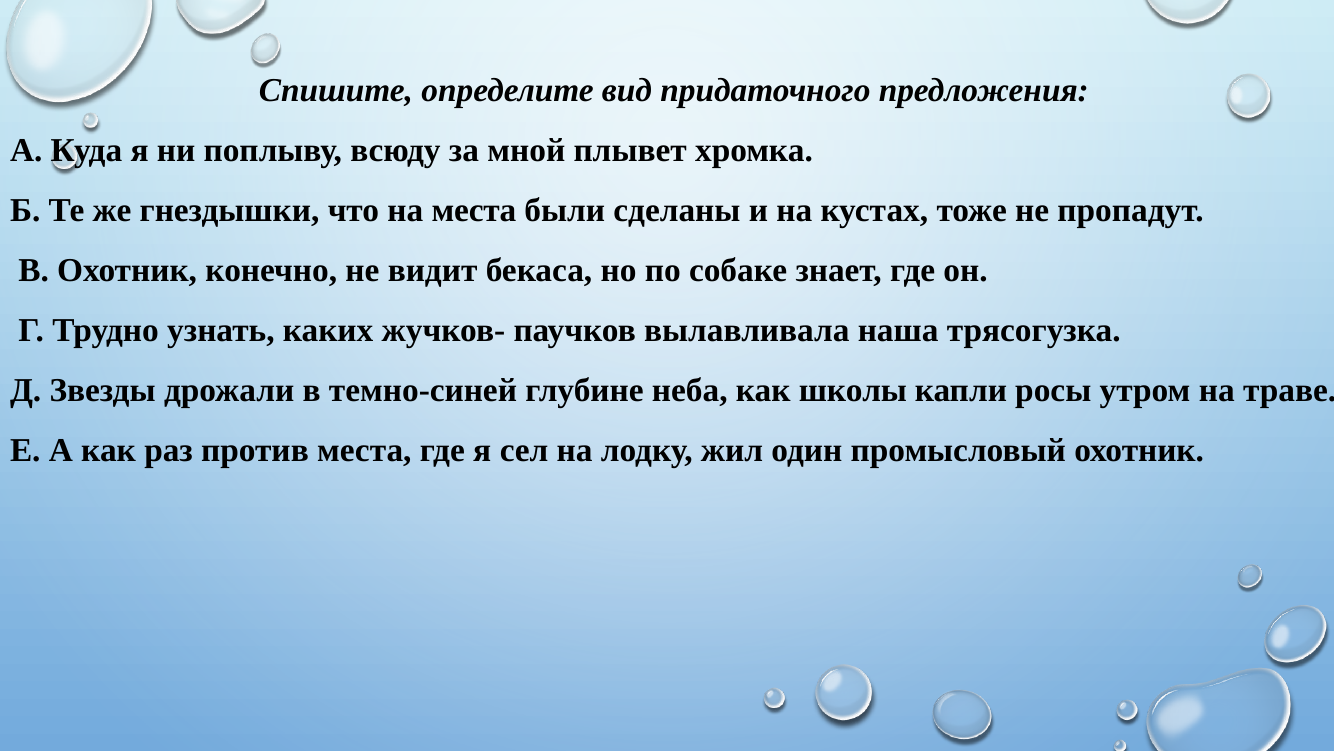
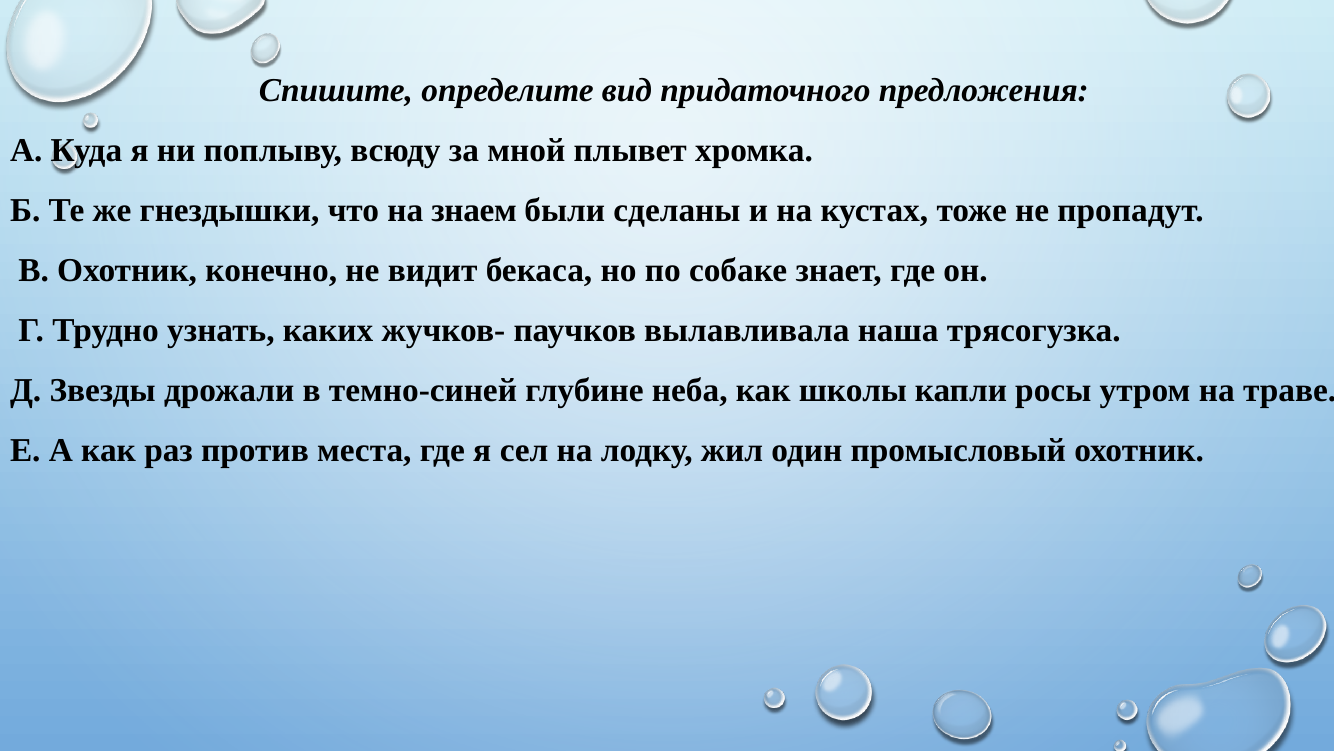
на места: места -> знаем
